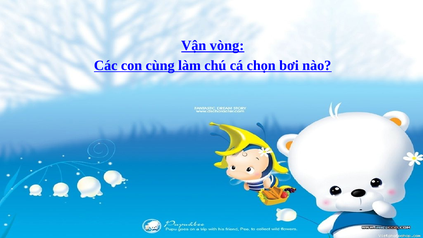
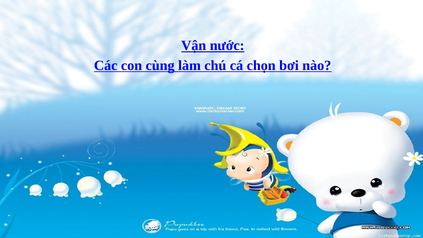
vòng: vòng -> nước
